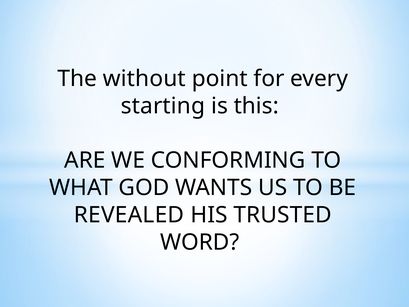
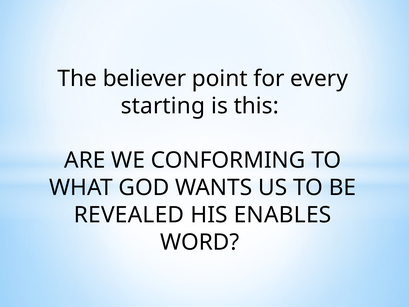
without: without -> believer
TRUSTED: TRUSTED -> ENABLES
